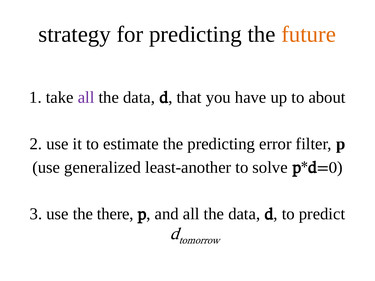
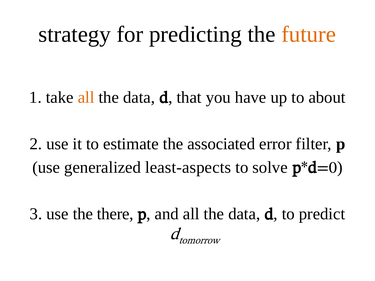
all at (86, 97) colour: purple -> orange
the predicting: predicting -> associated
least-another: least-another -> least-aspects
